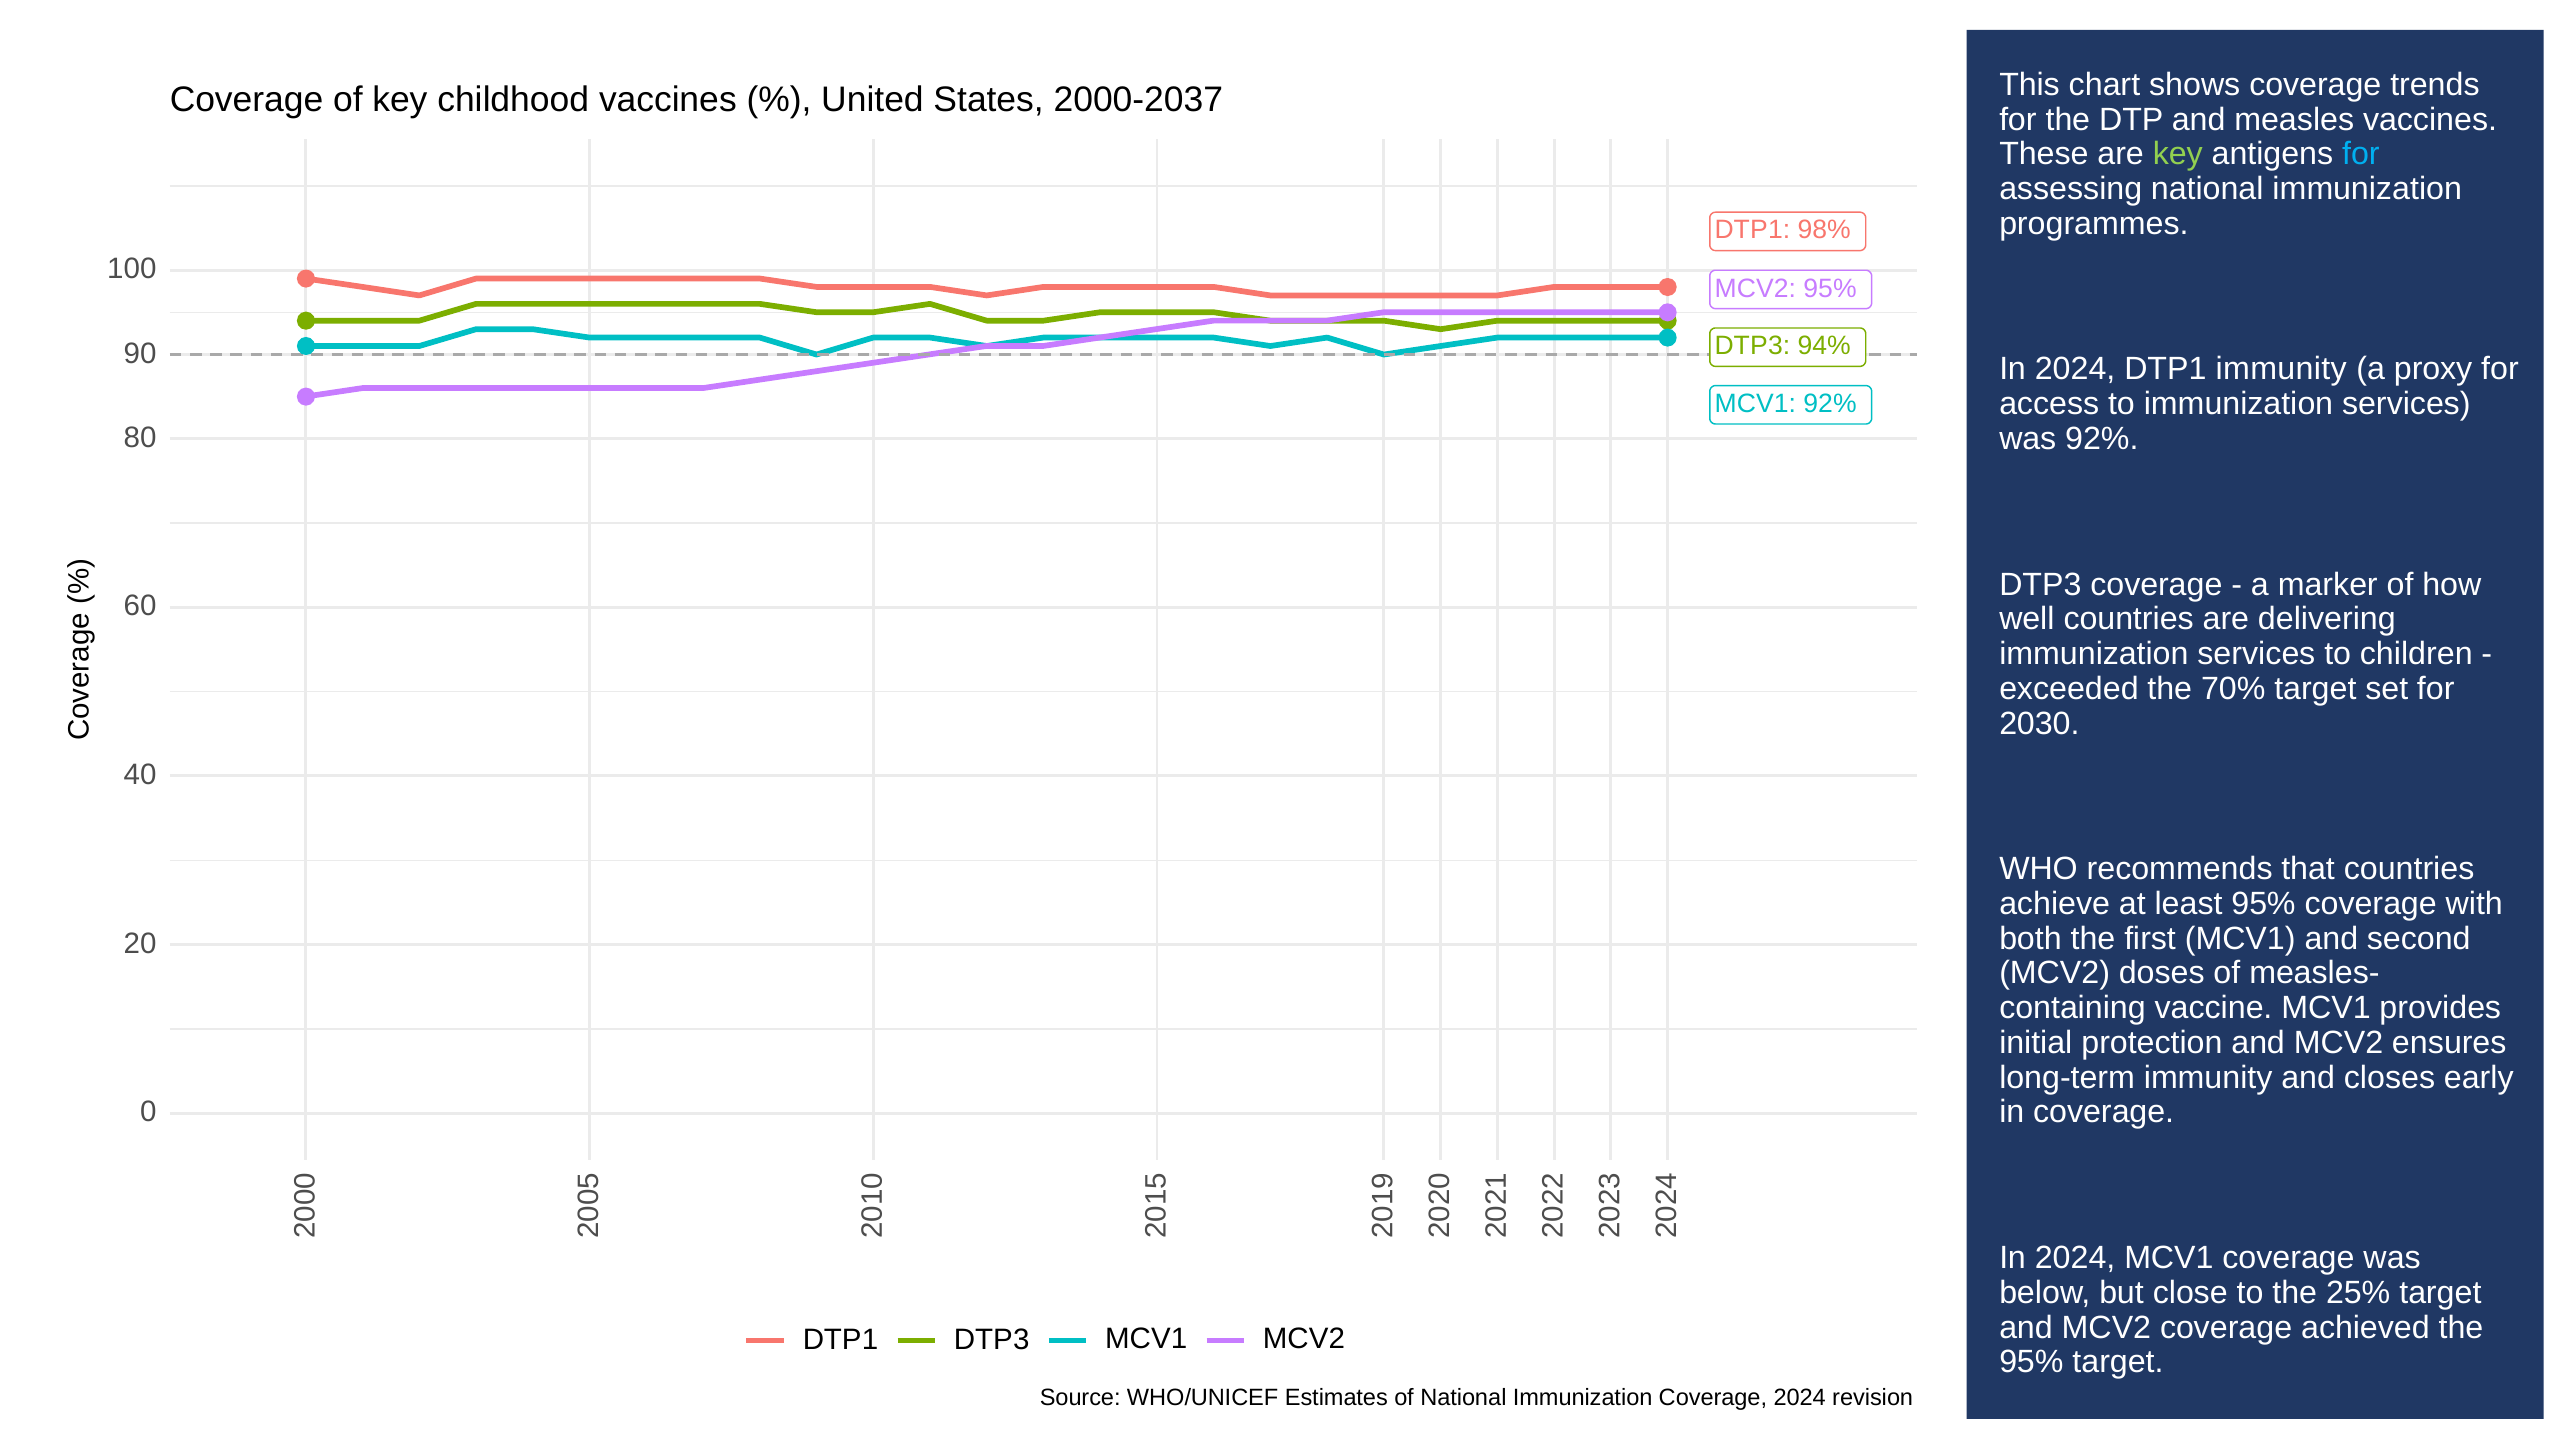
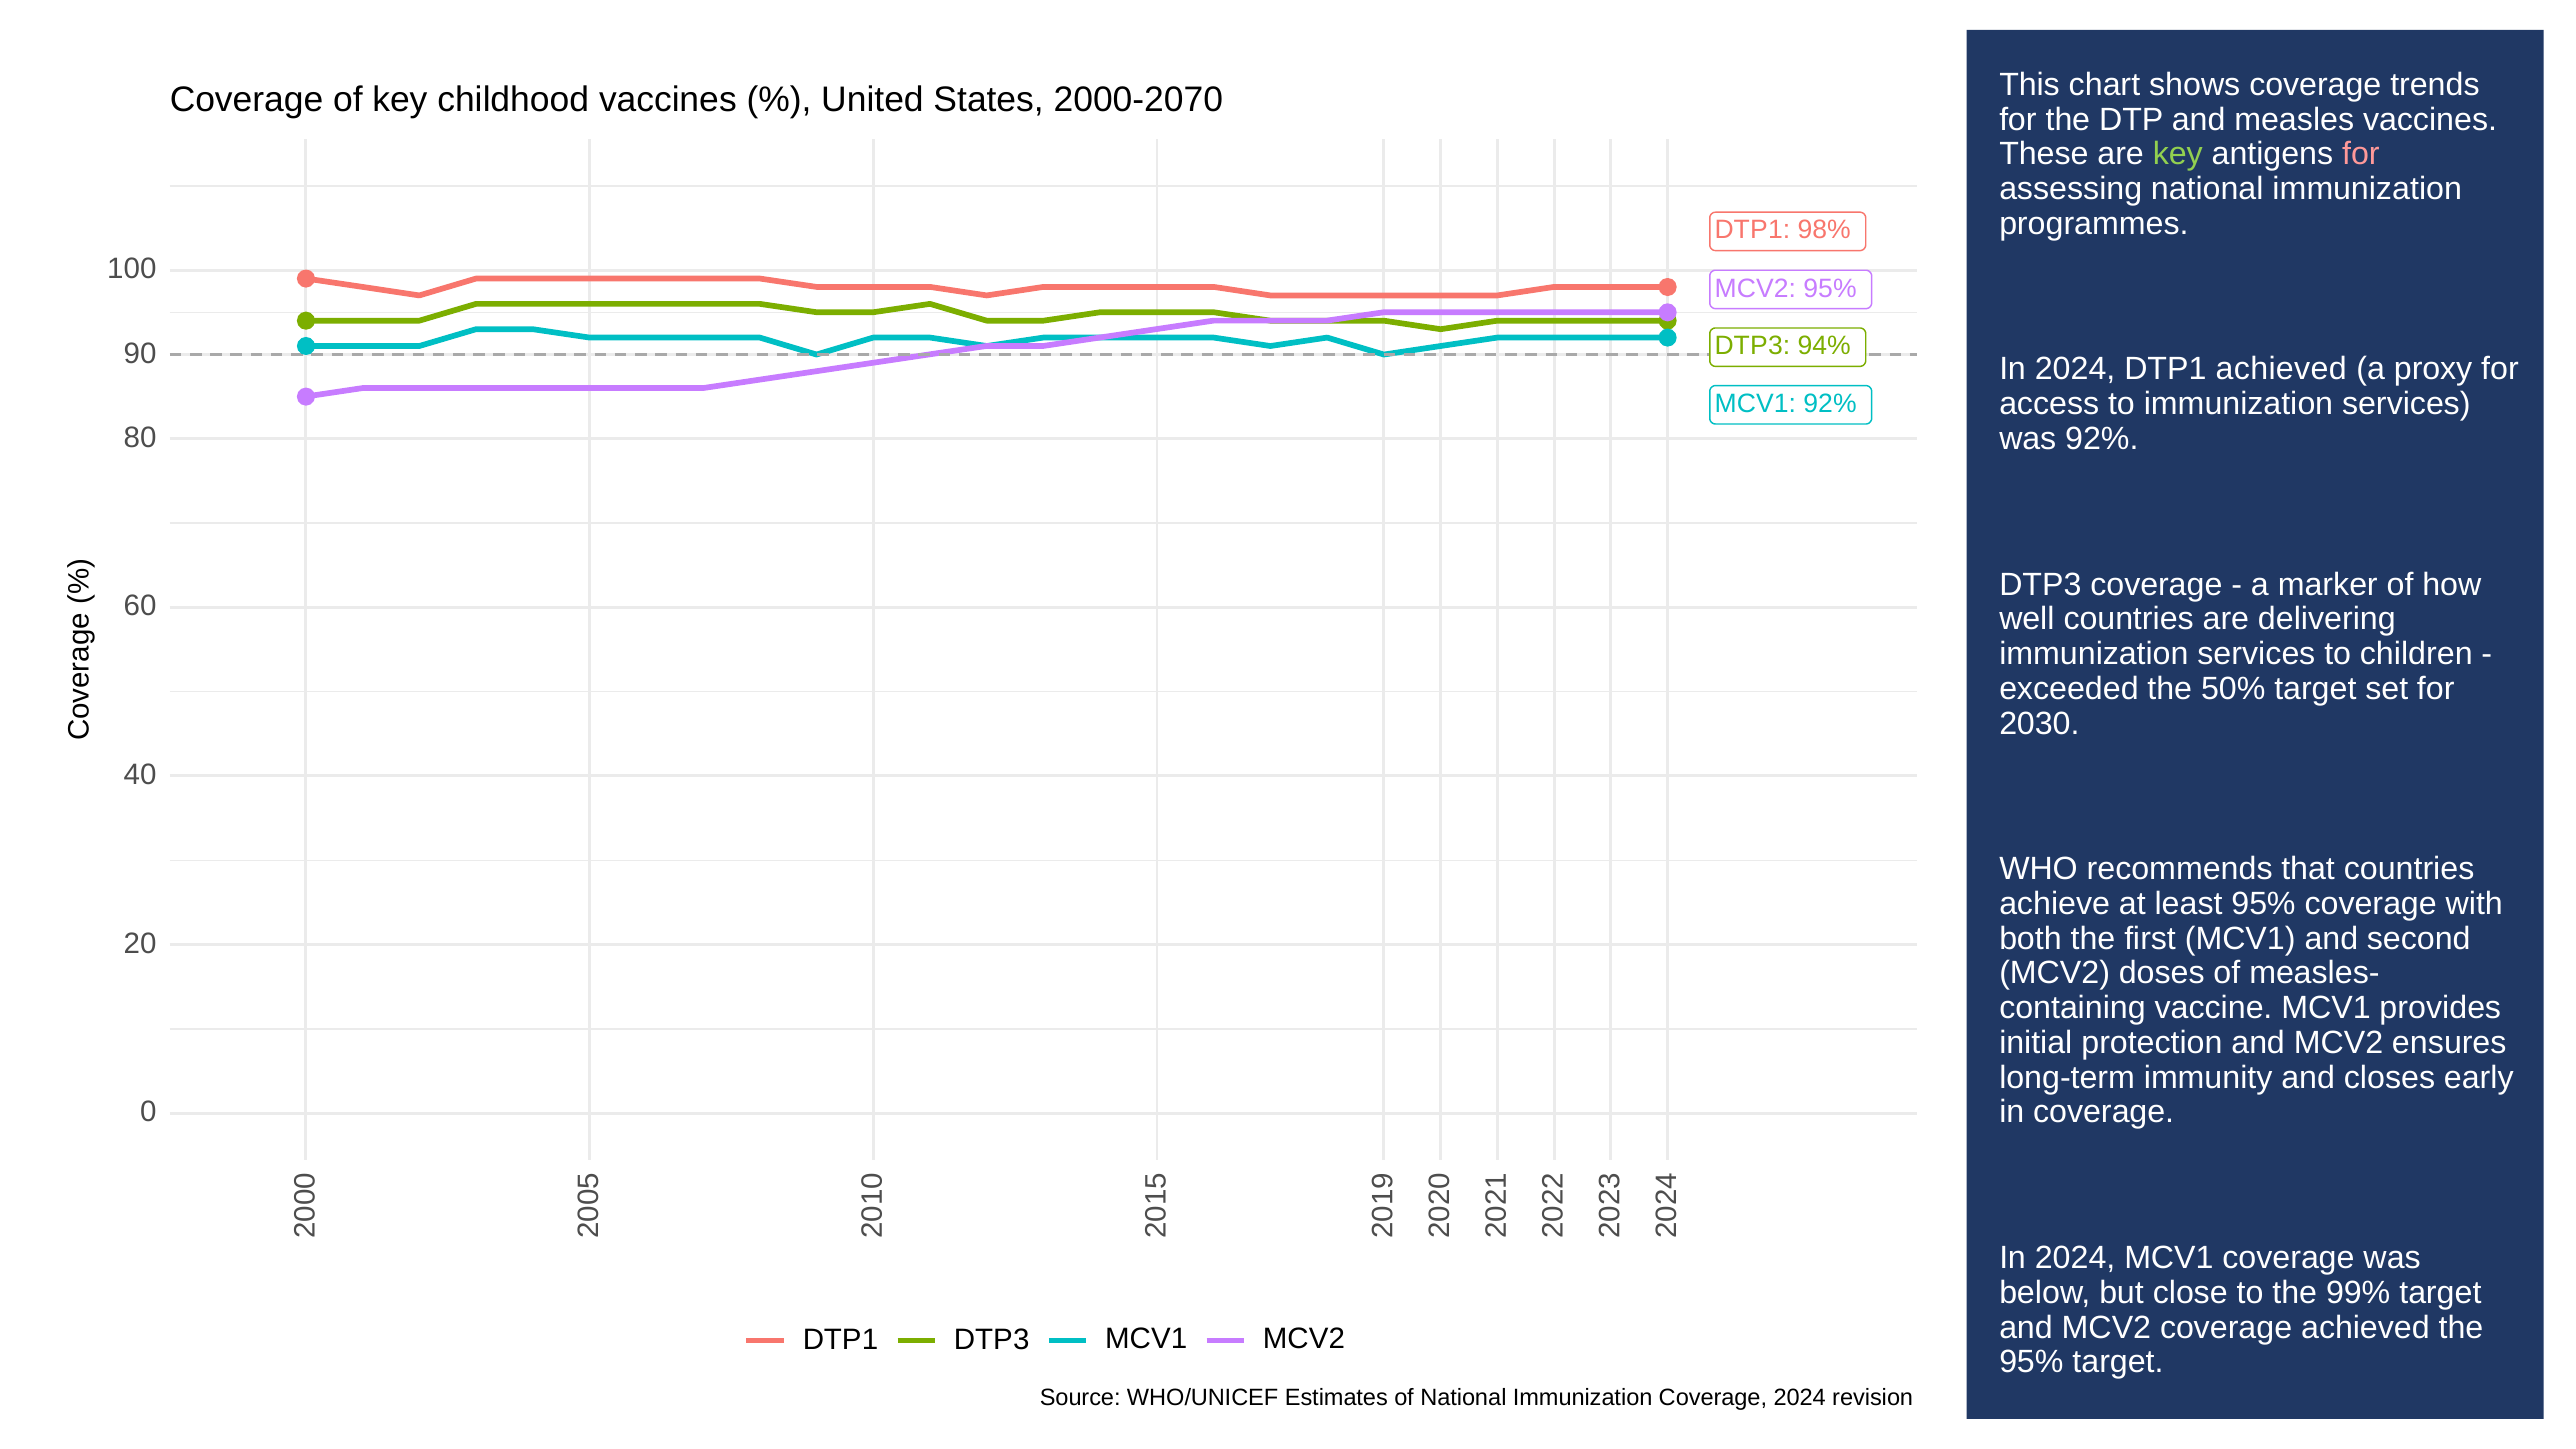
2000-2037: 2000-2037 -> 2000-2070
for at (2361, 154) colour: light blue -> pink
DTP1 immunity: immunity -> achieved
70%: 70% -> 50%
25%: 25% -> 99%
